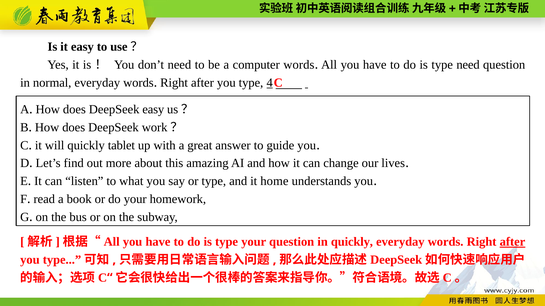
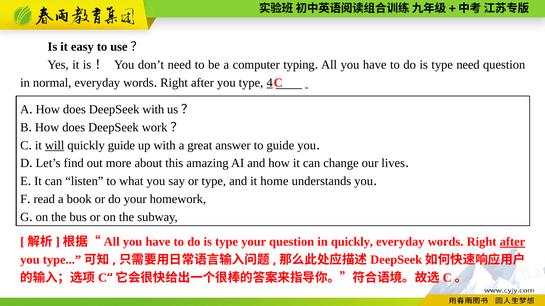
computer words: words -> typing
DeepSeek easy: easy -> with
will underline: none -> present
quickly tablet: tablet -> guide
